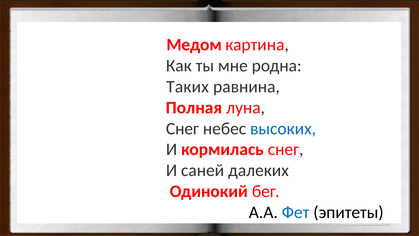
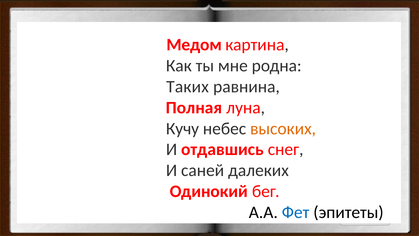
Снег at (182, 128): Снег -> Кучу
высоких colour: blue -> orange
кормилась: кормилась -> отдавшись
